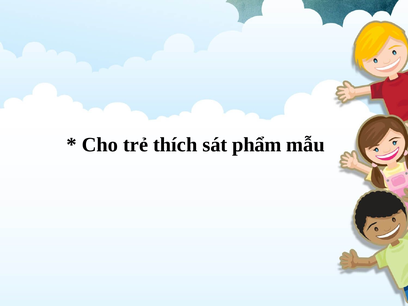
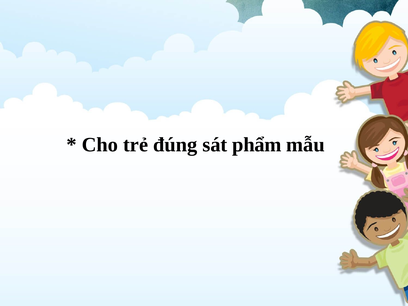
thích: thích -> đúng
